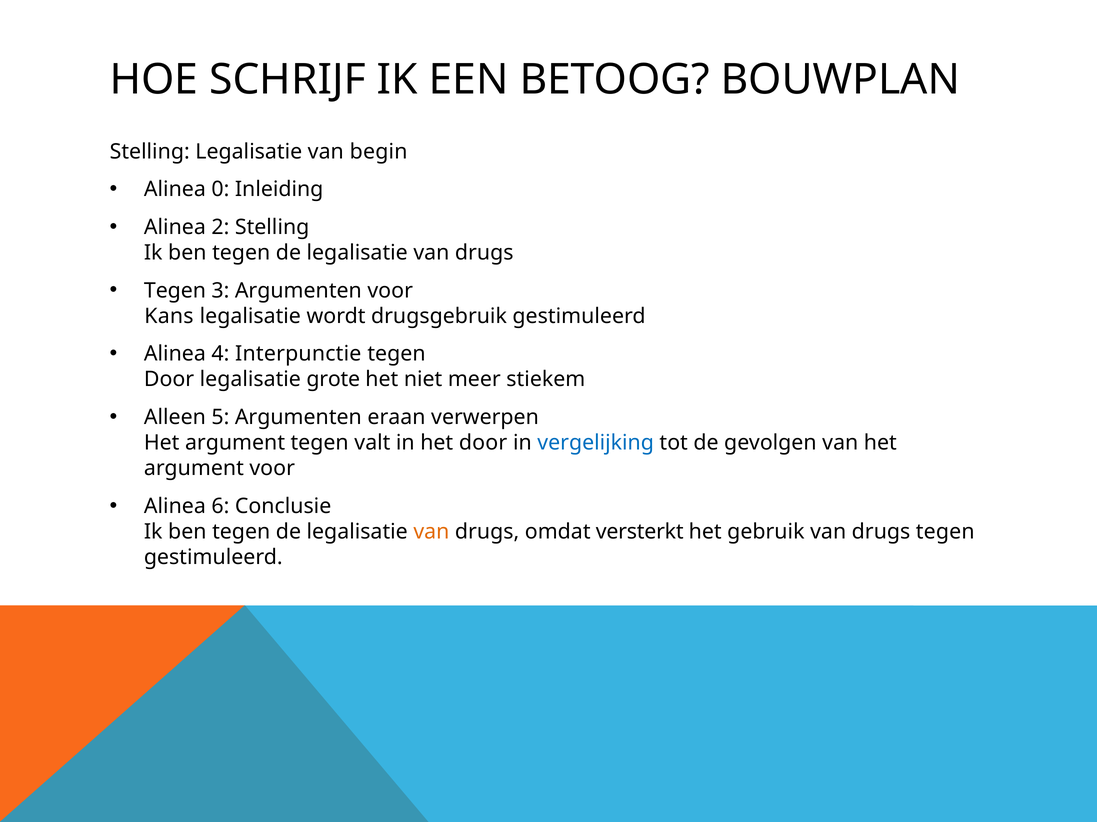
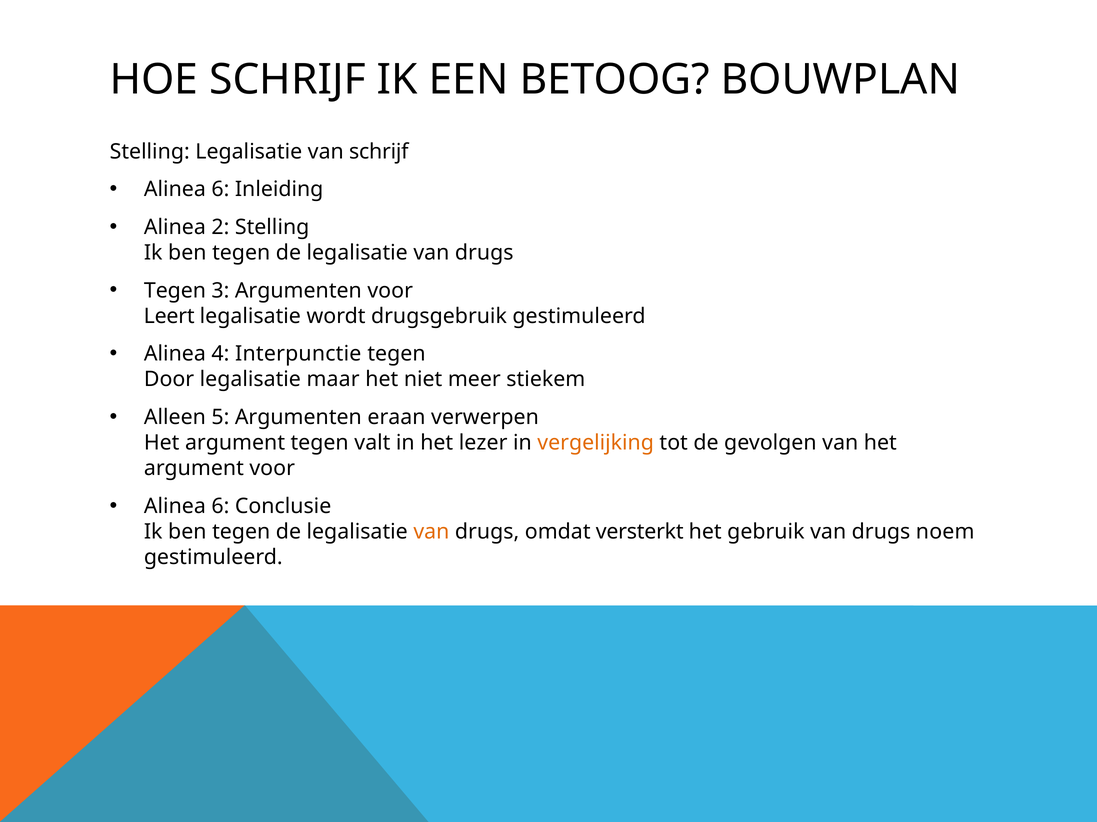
van begin: begin -> schrijf
0 at (220, 190): 0 -> 6
Kans: Kans -> Leert
grote: grote -> maar
het door: door -> lezer
vergelijking colour: blue -> orange
drugs tegen: tegen -> noem
